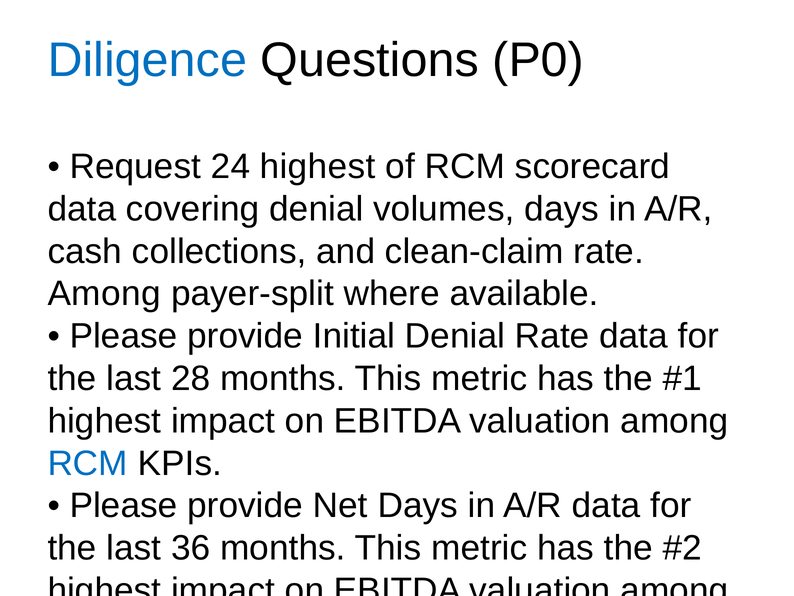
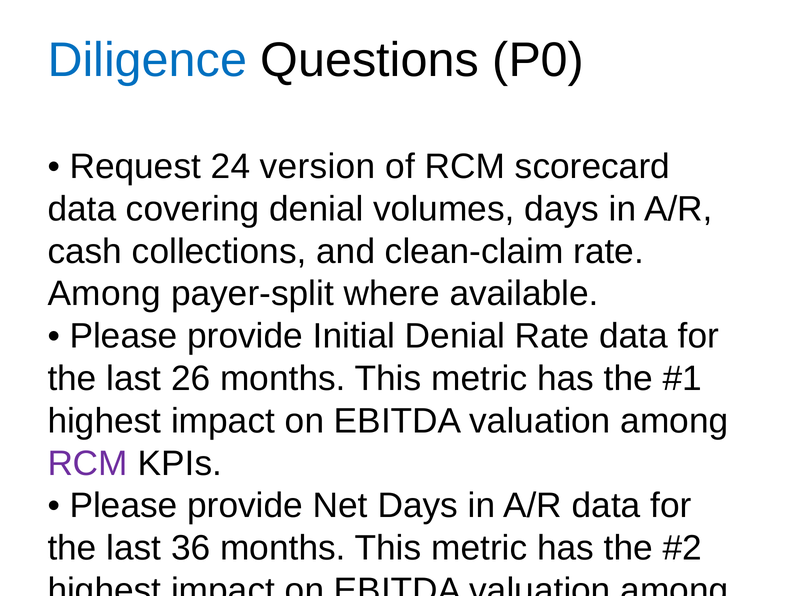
24 highest: highest -> version
28: 28 -> 26
RCM at (88, 463) colour: blue -> purple
